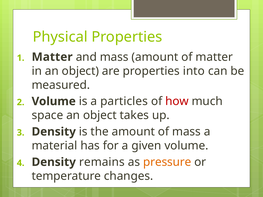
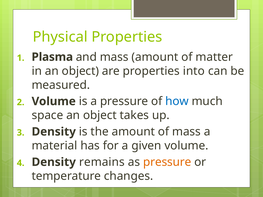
Matter at (52, 57): Matter -> Plasma
a particles: particles -> pressure
how colour: red -> blue
